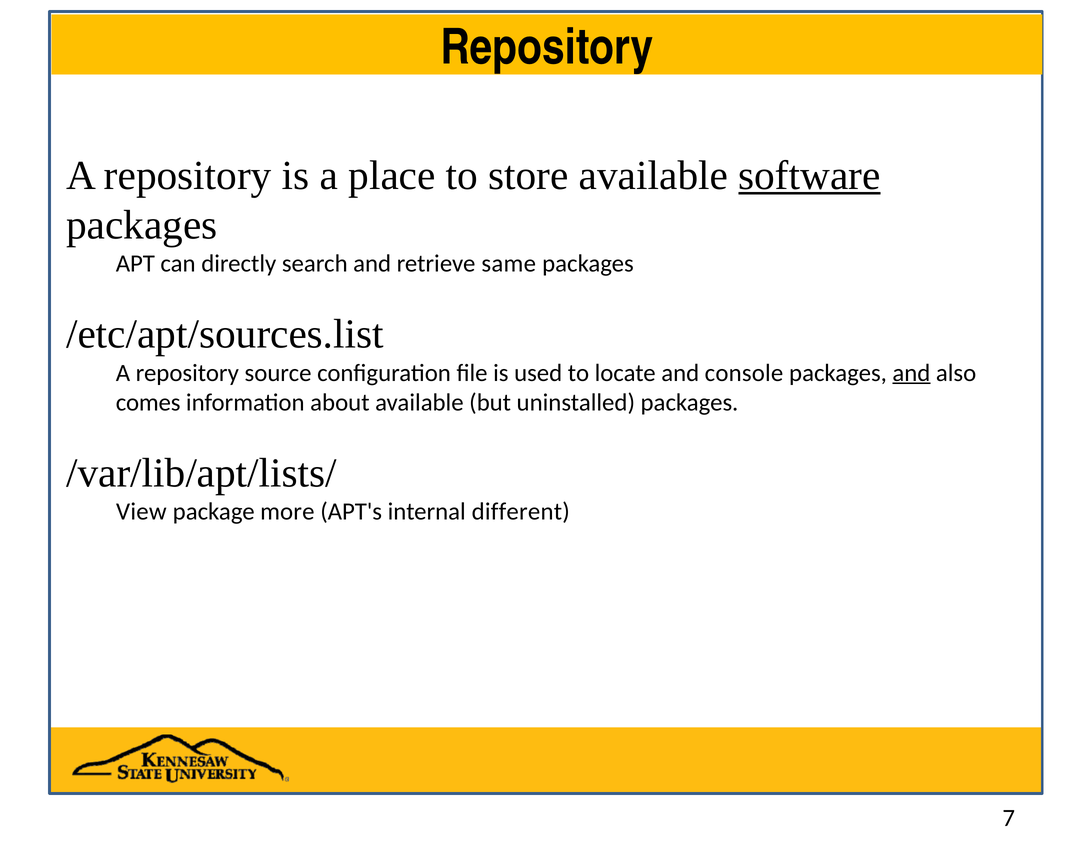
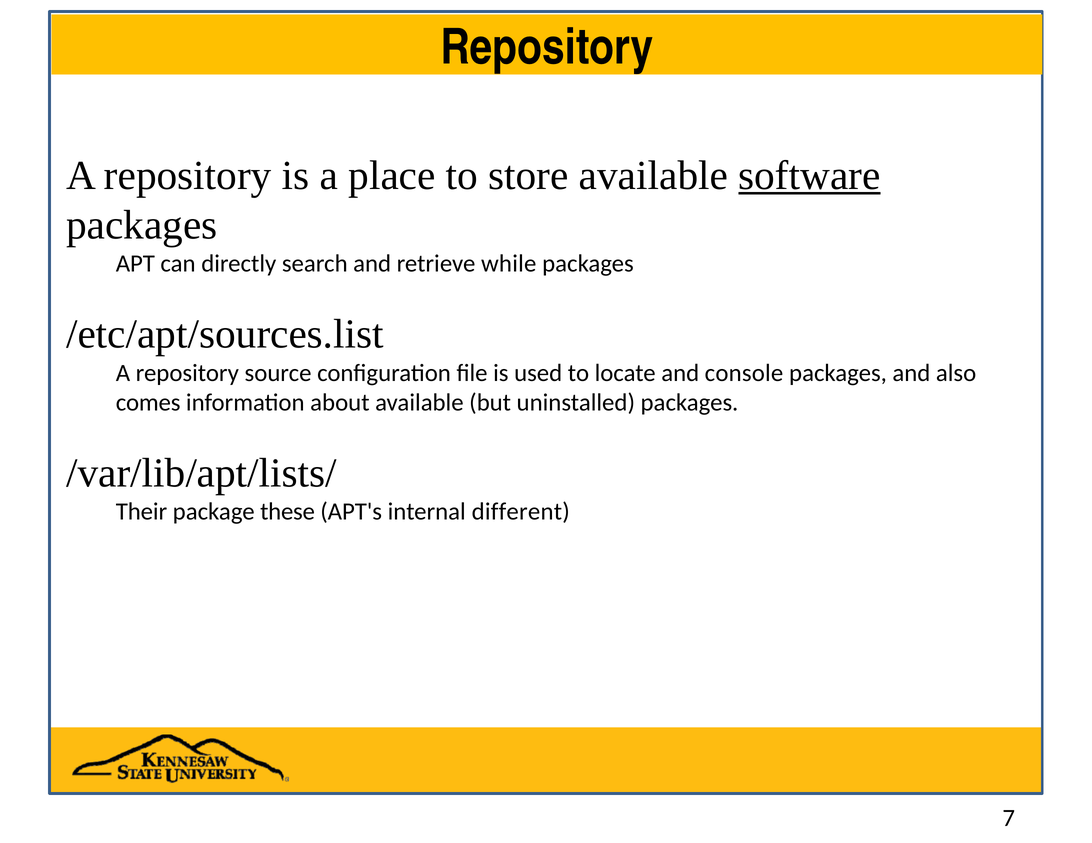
same: same -> while
and at (911, 373) underline: present -> none
View: View -> Their
more: more -> these
